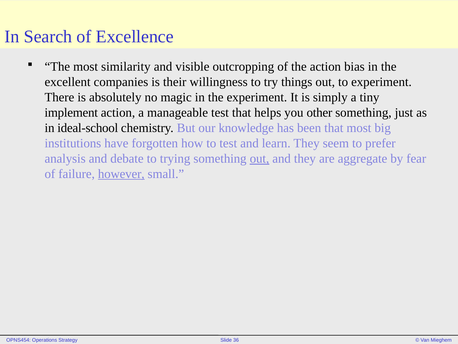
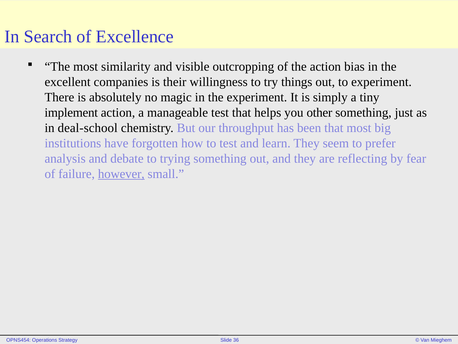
ideal-school: ideal-school -> deal-school
knowledge: knowledge -> throughput
out at (259, 158) underline: present -> none
aggregate: aggregate -> reflecting
